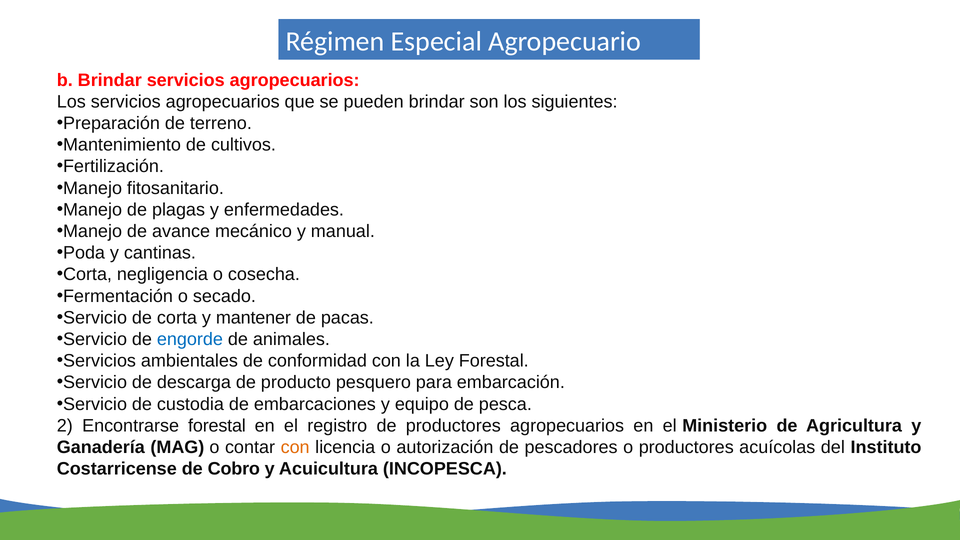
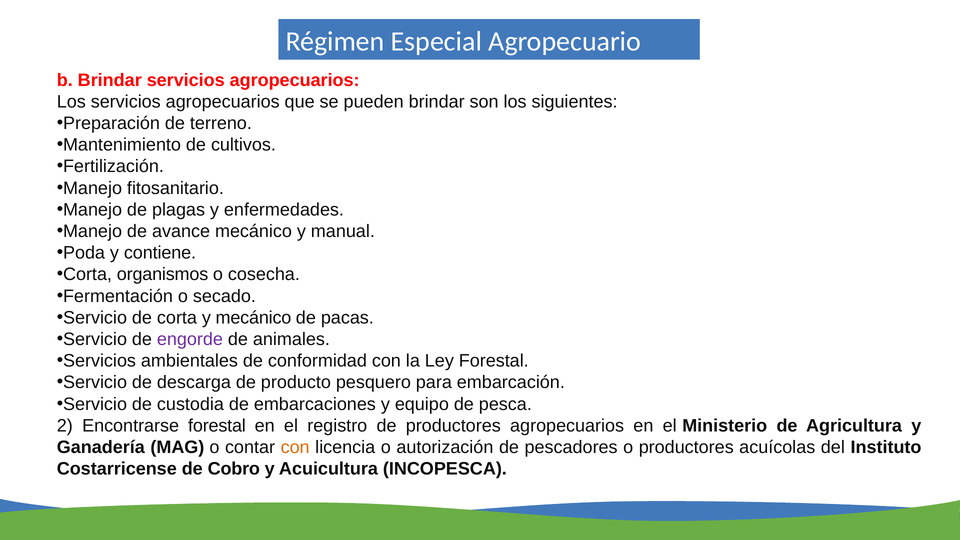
cantinas: cantinas -> contiene
negligencia: negligencia -> organismos
y mantener: mantener -> mecánico
engorde colour: blue -> purple
